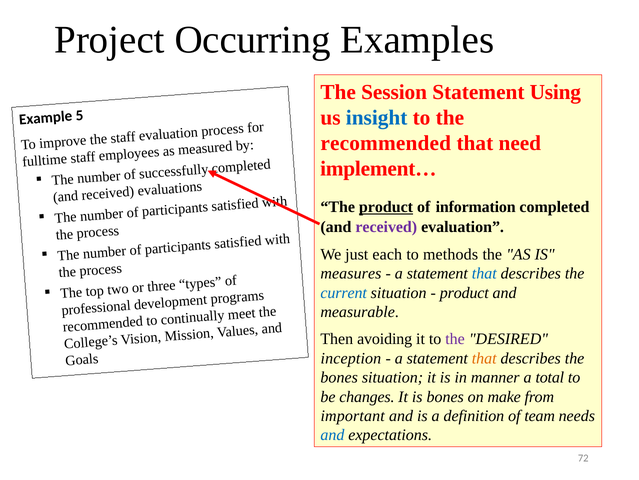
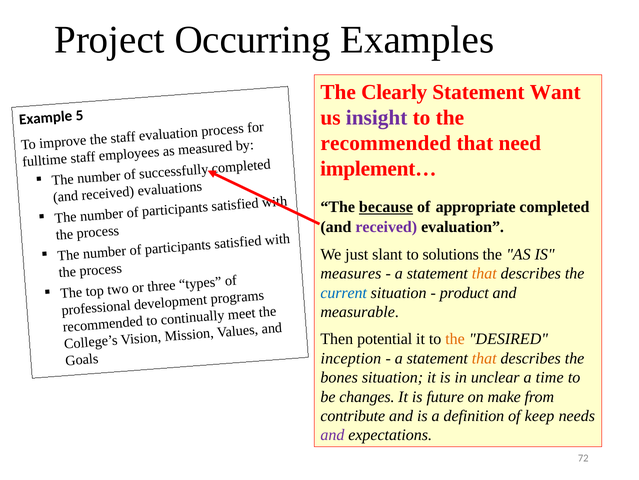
Session: Session -> Clearly
Using: Using -> Want
insight colour: blue -> purple
The product: product -> because
information: information -> appropriate
each: each -> slant
methods: methods -> solutions
that at (484, 273) colour: blue -> orange
avoiding: avoiding -> potential
the at (455, 339) colour: purple -> orange
manner: manner -> unclear
total: total -> time
is bones: bones -> future
important: important -> contribute
team: team -> keep
and at (332, 435) colour: blue -> purple
